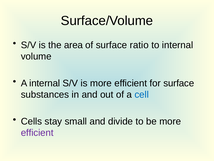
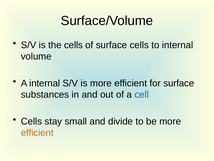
the area: area -> cells
surface ratio: ratio -> cells
efficient at (37, 132) colour: purple -> orange
